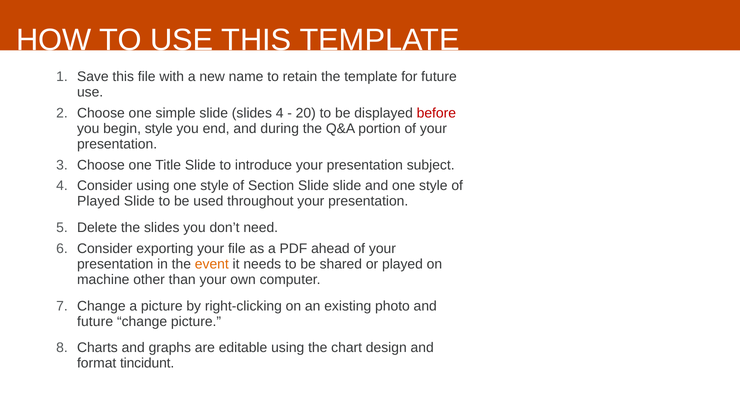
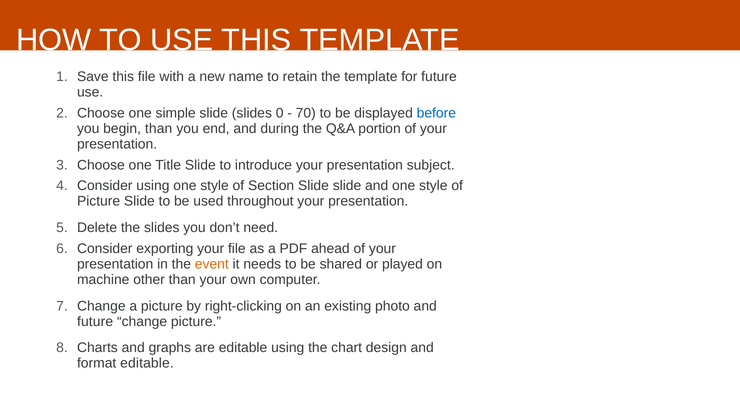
slides 4: 4 -> 0
20: 20 -> 70
before colour: red -> blue
begin style: style -> than
Played at (99, 202): Played -> Picture
format tincidunt: tincidunt -> editable
